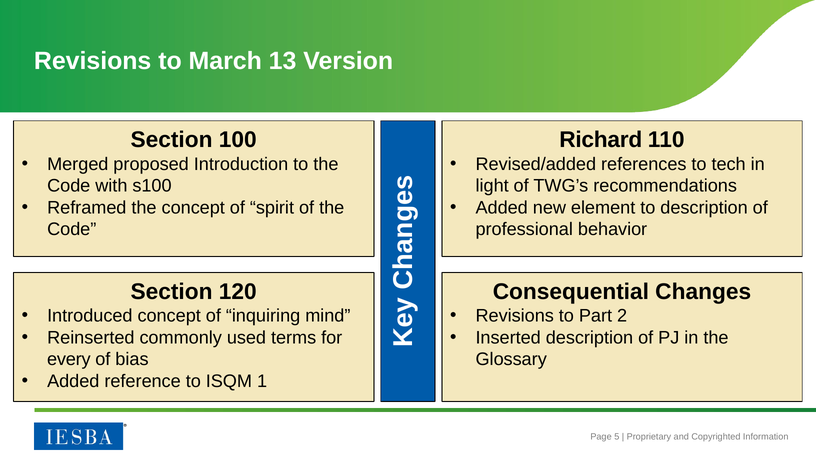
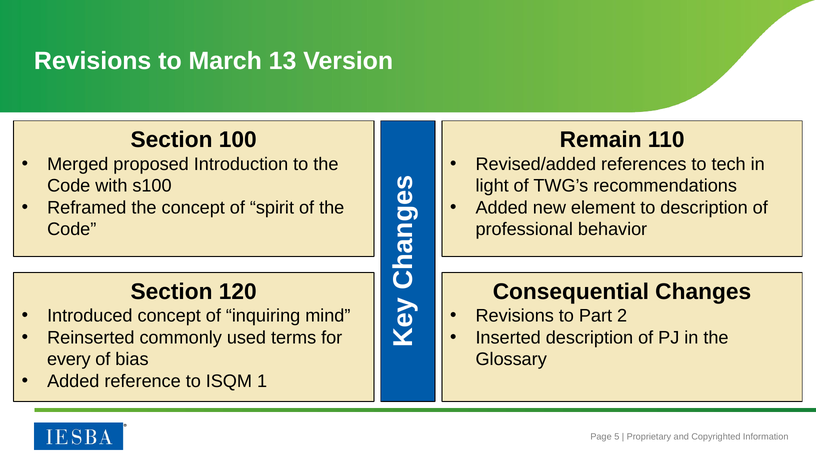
Richard: Richard -> Remain
